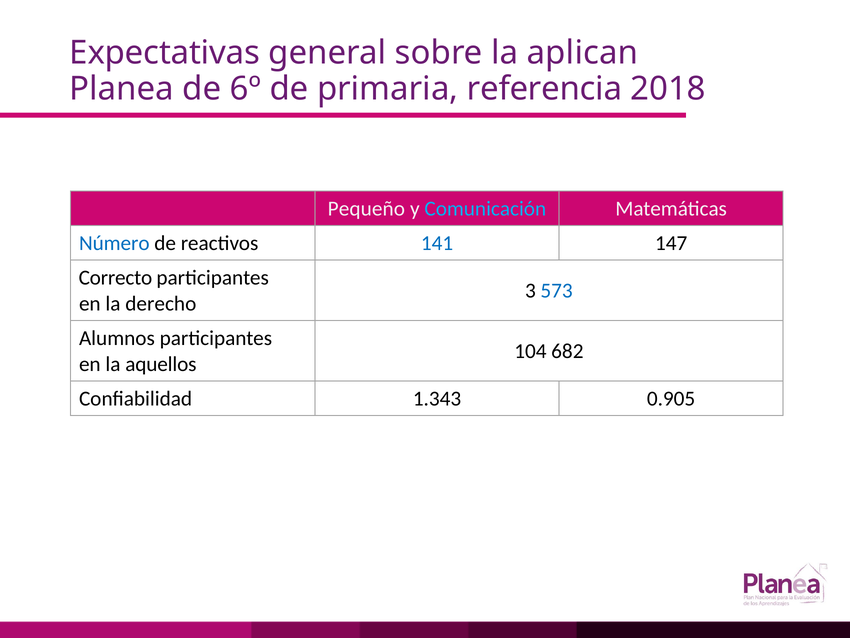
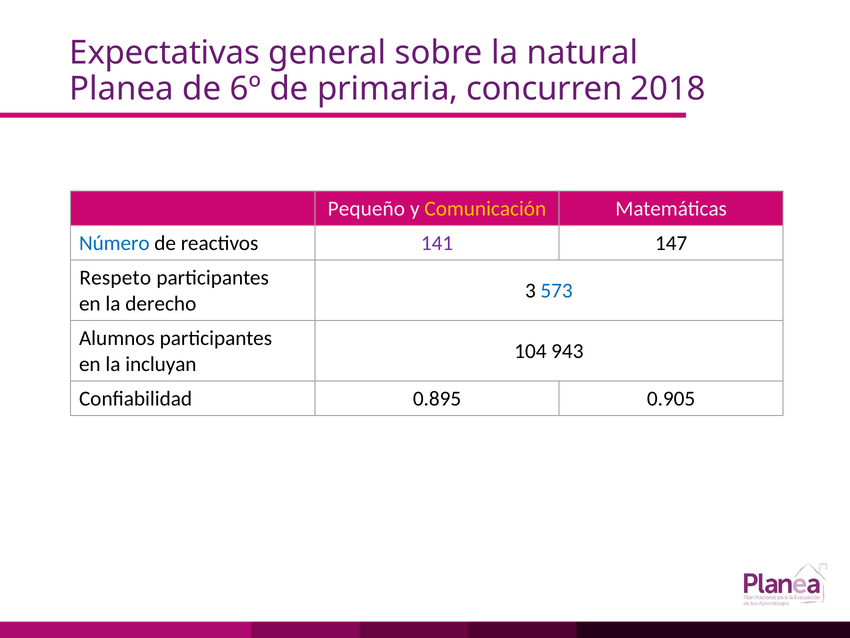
aplican: aplican -> natural
referencia: referencia -> concurren
Comunicación colour: light blue -> yellow
141 colour: blue -> purple
Correcto: Correcto -> Respeto
682: 682 -> 943
aquellos: aquellos -> incluyan
1.343: 1.343 -> 0.895
